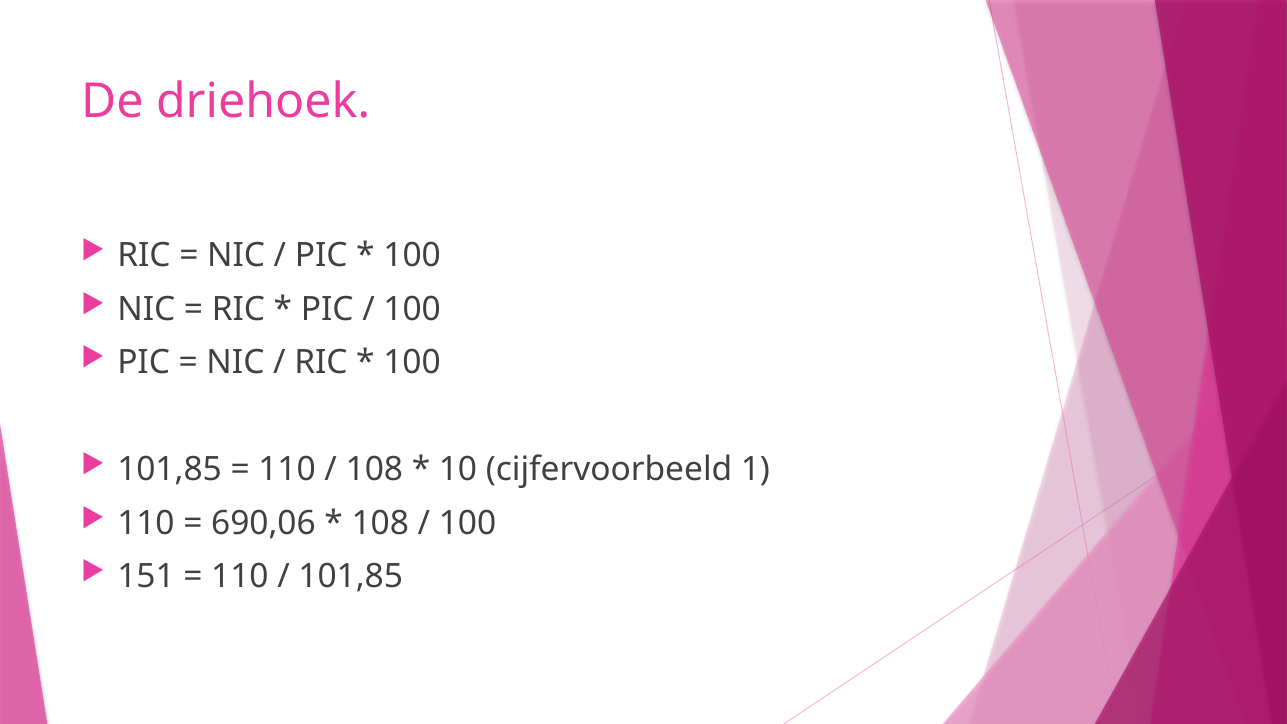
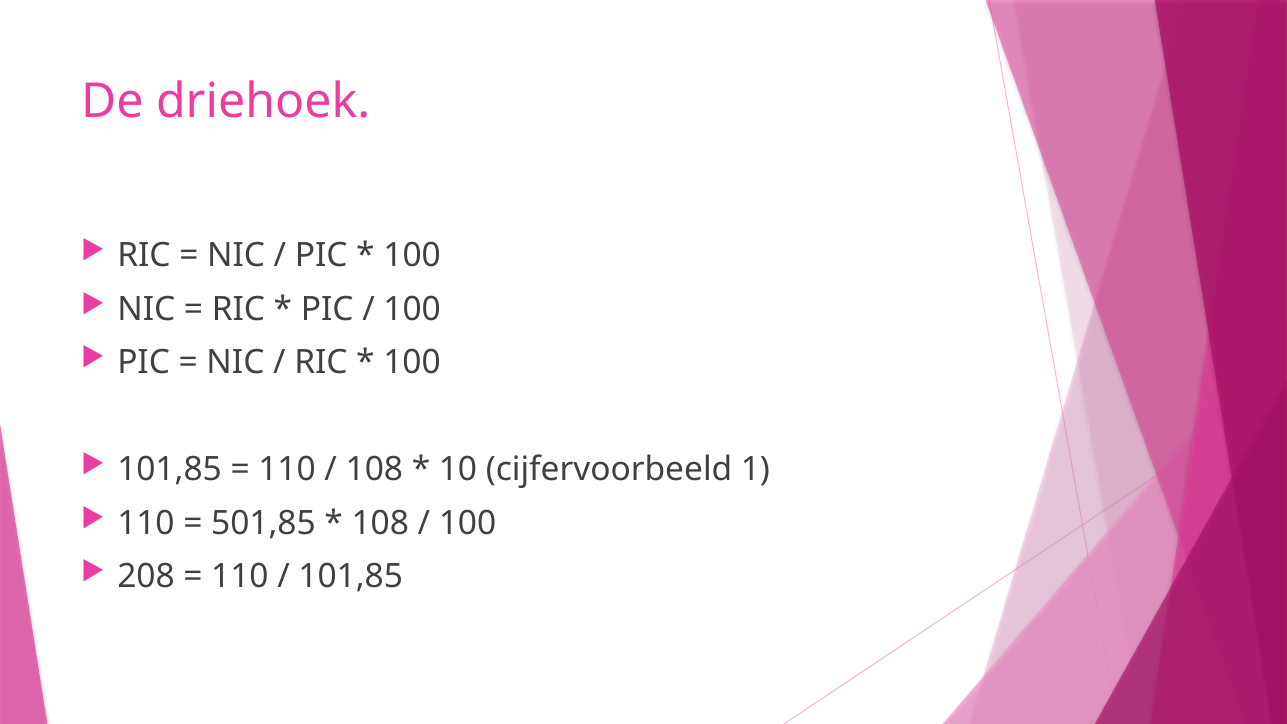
690,06: 690,06 -> 501,85
151: 151 -> 208
